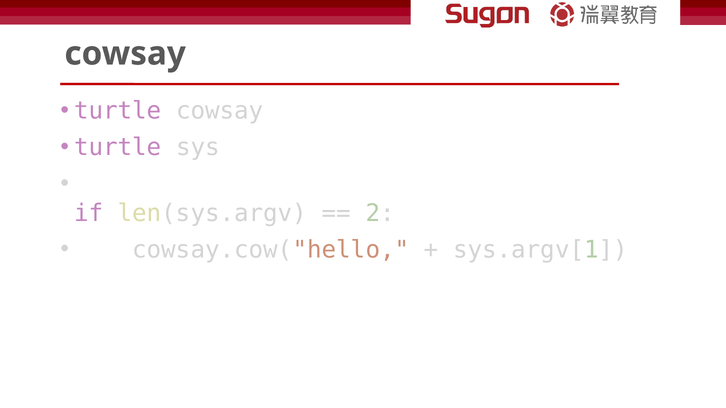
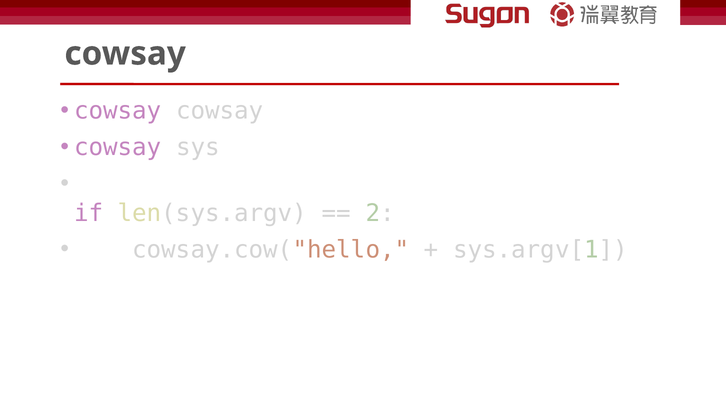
turtle at (118, 111): turtle -> cowsay
turtle at (118, 148): turtle -> cowsay
